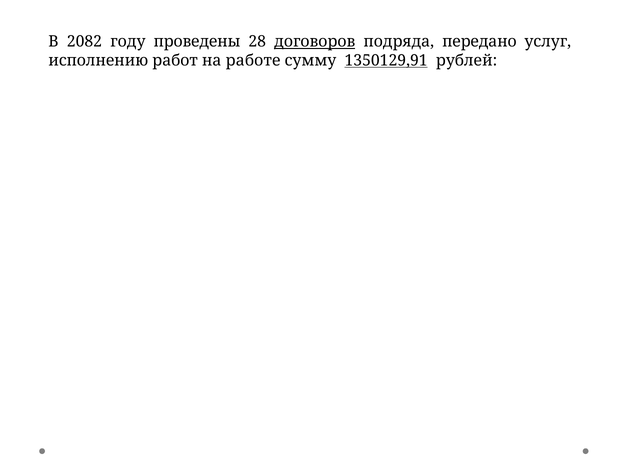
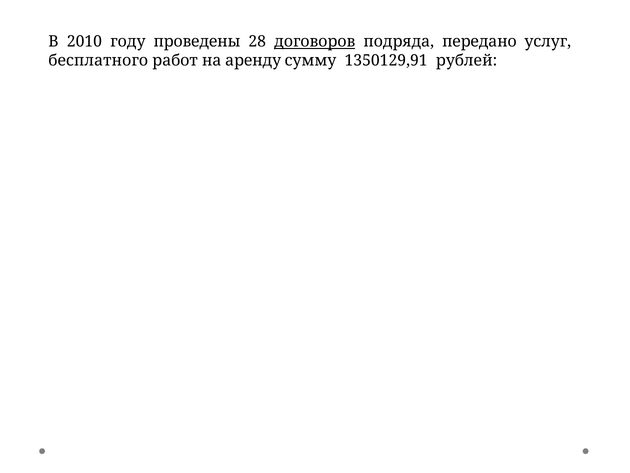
2082: 2082 -> 2010
исполнению: исполнению -> бесплатного
работе: работе -> аренду
1350129,91 underline: present -> none
